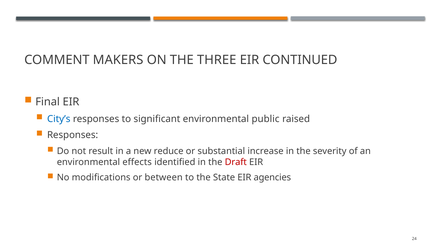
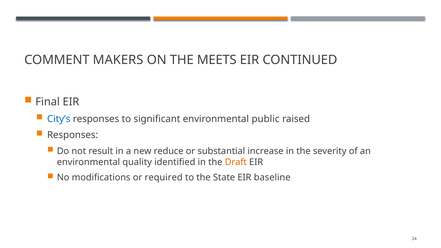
THREE: THREE -> MEETS
effects: effects -> quality
Draft colour: red -> orange
between: between -> required
agencies: agencies -> baseline
